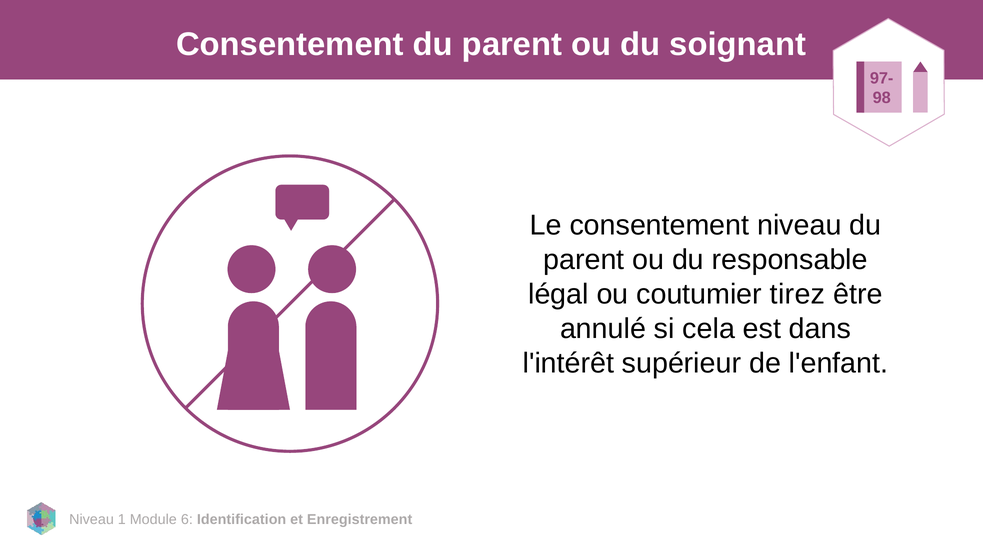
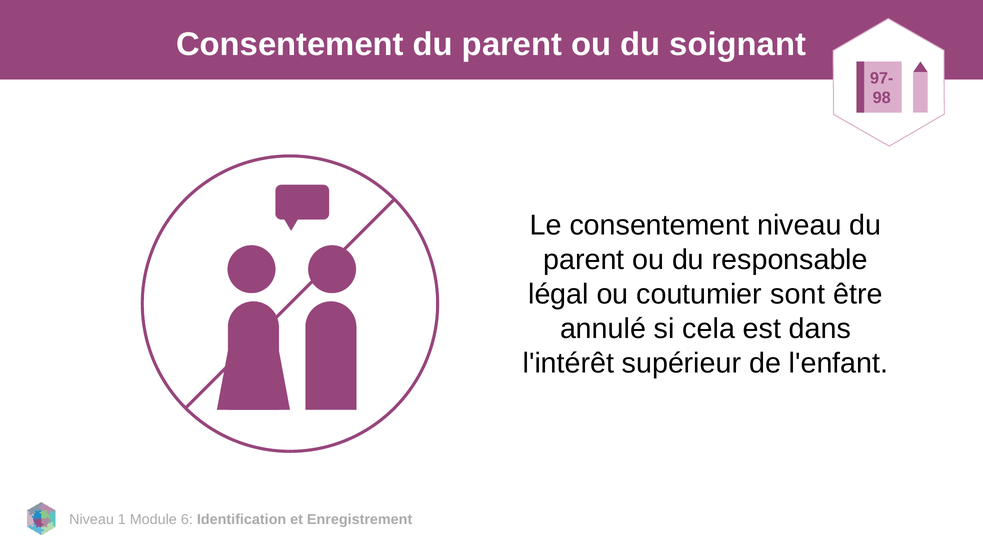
tirez: tirez -> sont
